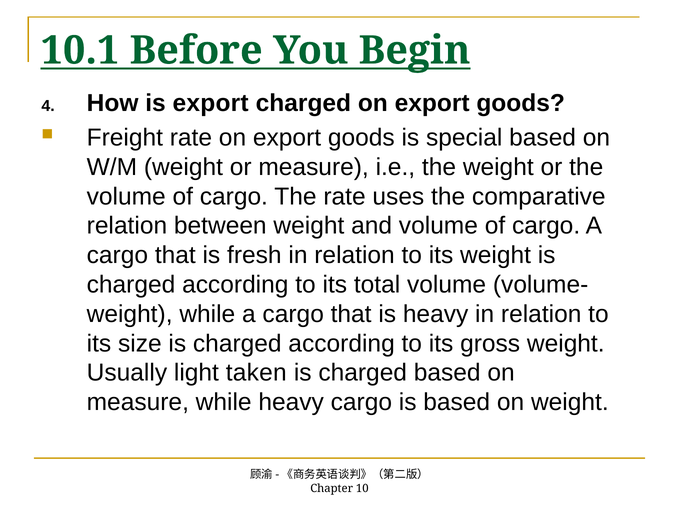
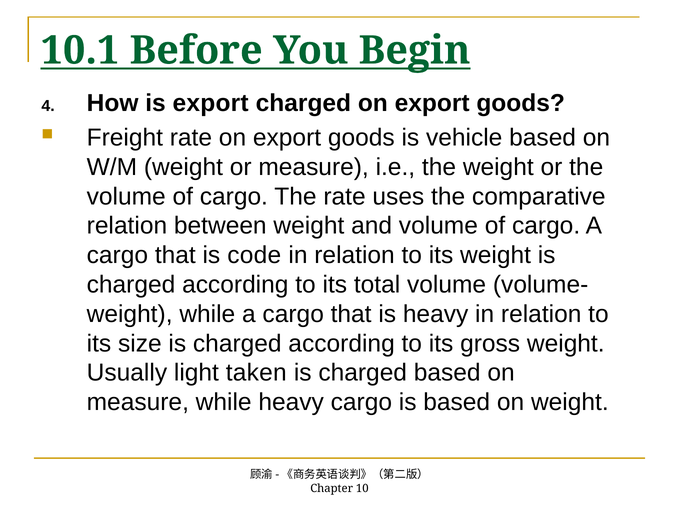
special: special -> vehicle
fresh: fresh -> code
